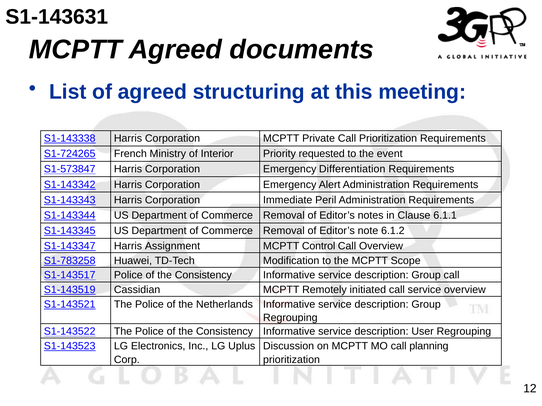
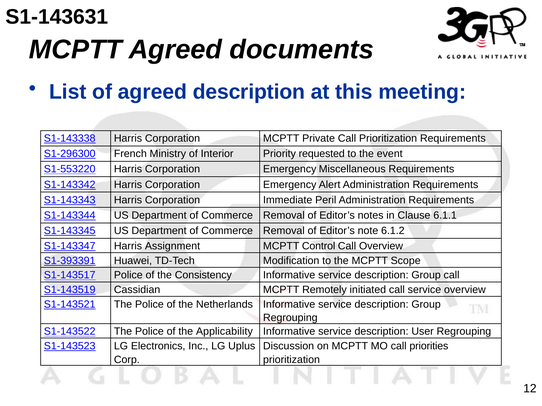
agreed structuring: structuring -> description
S1-724265: S1-724265 -> S1-296300
S1-573847: S1-573847 -> S1-553220
Differentiation: Differentiation -> Miscellaneous
S1-783258: S1-783258 -> S1-393391
Consistency at (224, 332): Consistency -> Applicability
planning: planning -> priorities
